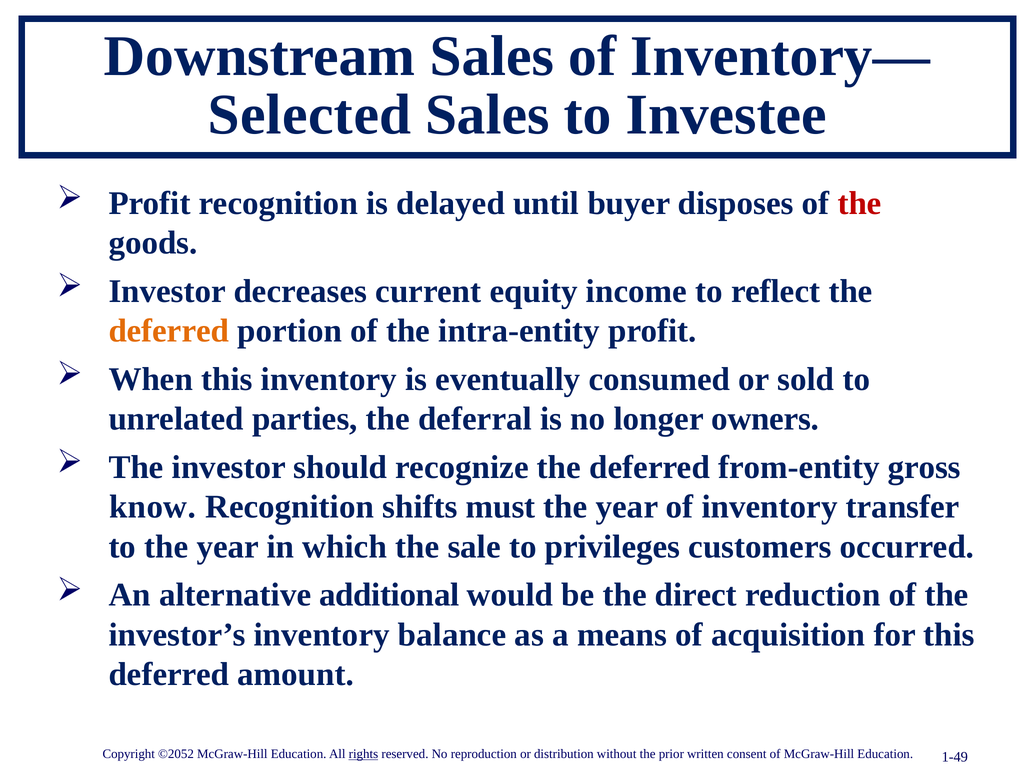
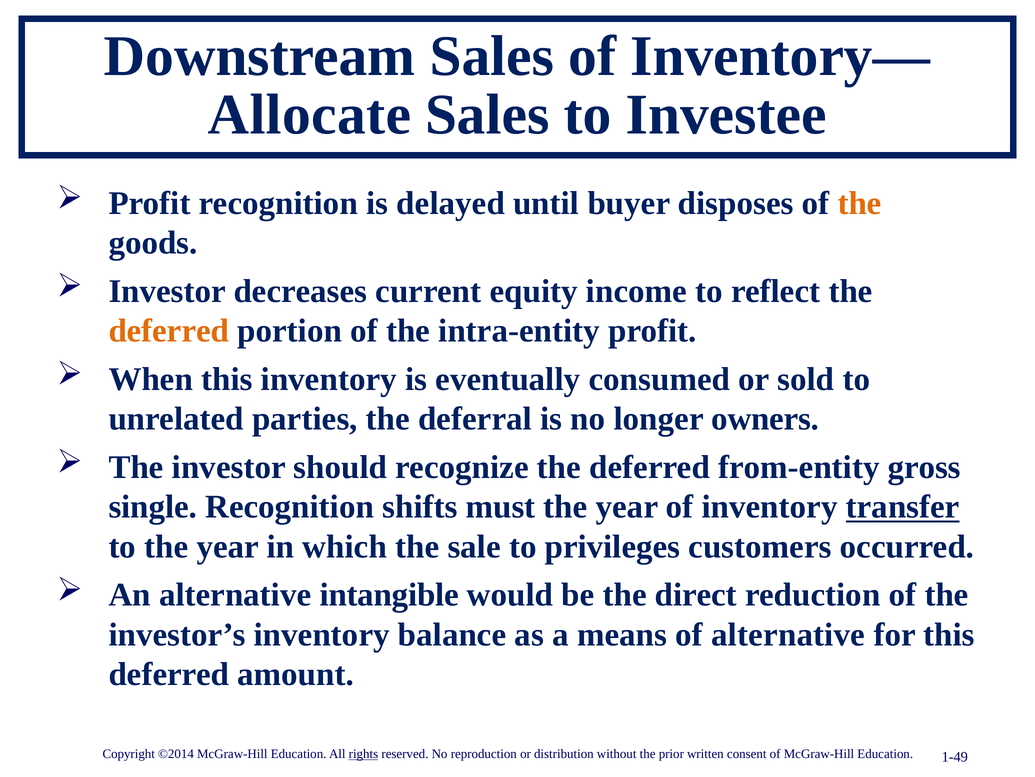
Selected: Selected -> Allocate
the at (860, 203) colour: red -> orange
know: know -> single
transfer underline: none -> present
additional: additional -> intangible
of acquisition: acquisition -> alternative
©2052: ©2052 -> ©2014
